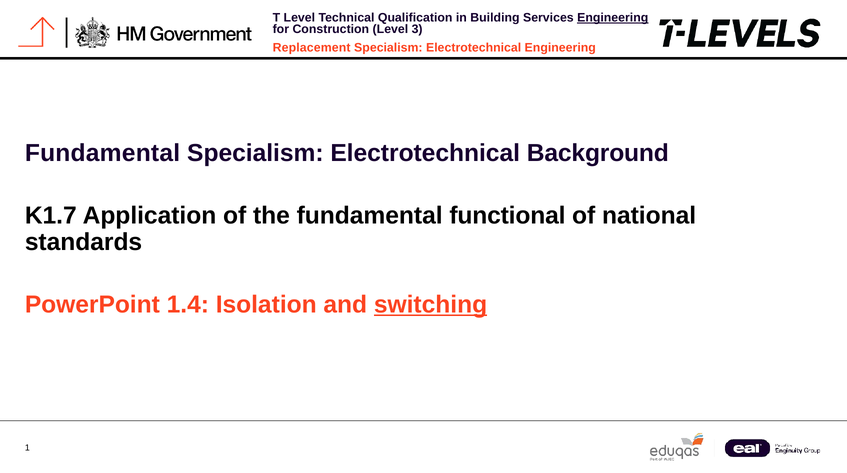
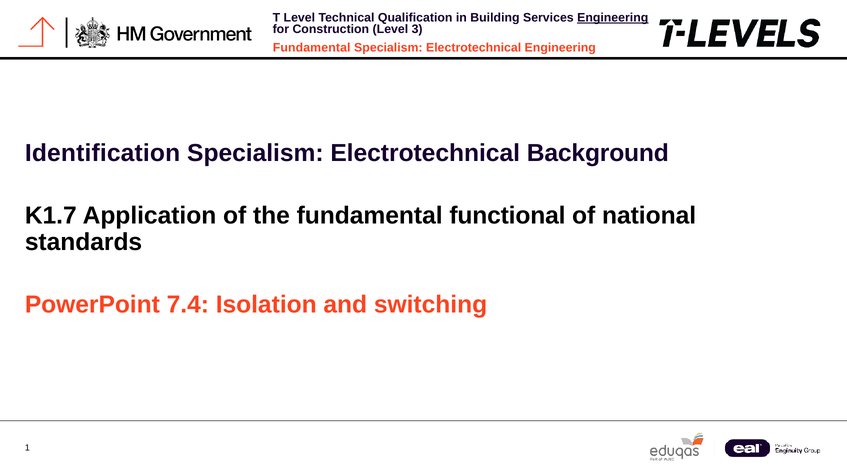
Replacement at (312, 48): Replacement -> Fundamental
Fundamental at (103, 153): Fundamental -> Identification
1.4: 1.4 -> 7.4
switching underline: present -> none
